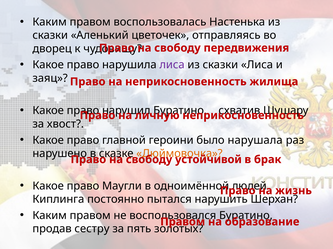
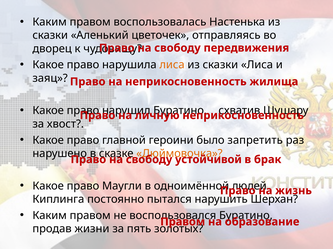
лиса at (172, 65) colour: purple -> orange
нарушала: нарушала -> запретить
сестру: сестру -> жизни
